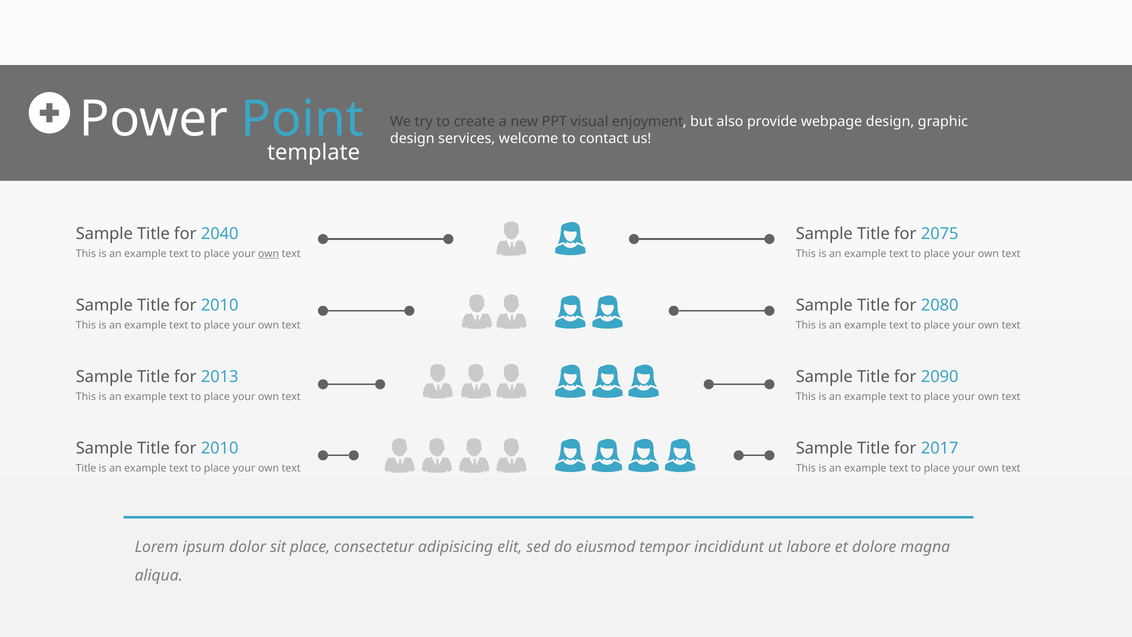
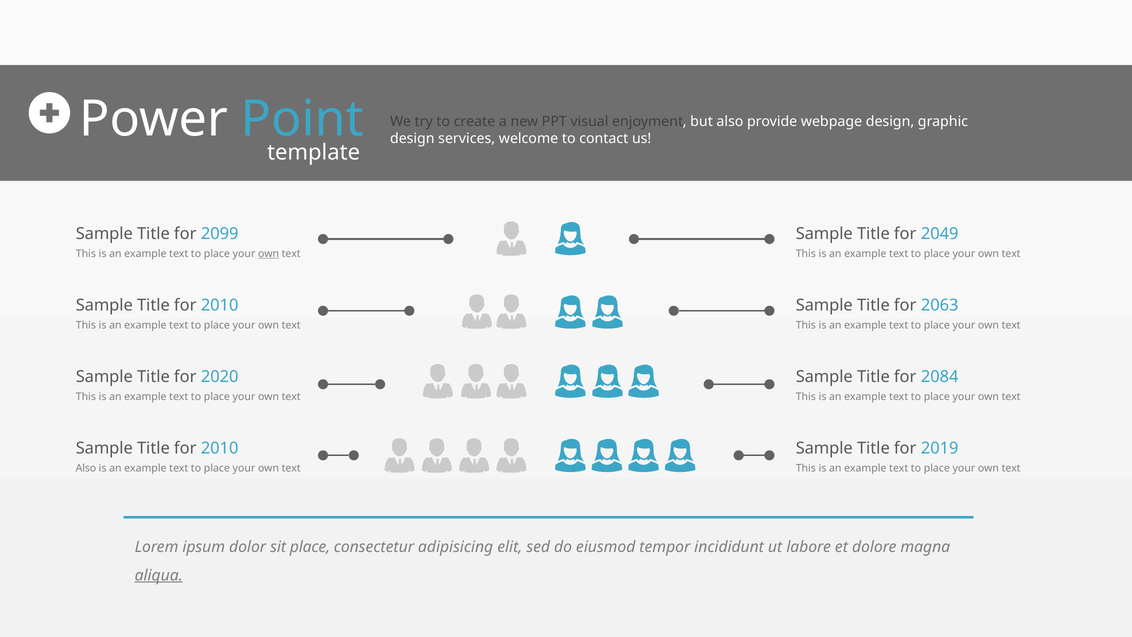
2040: 2040 -> 2099
2075: 2075 -> 2049
2080: 2080 -> 2063
2013: 2013 -> 2020
2090: 2090 -> 2084
2017: 2017 -> 2019
Title at (86, 468): Title -> Also
aliqua underline: none -> present
